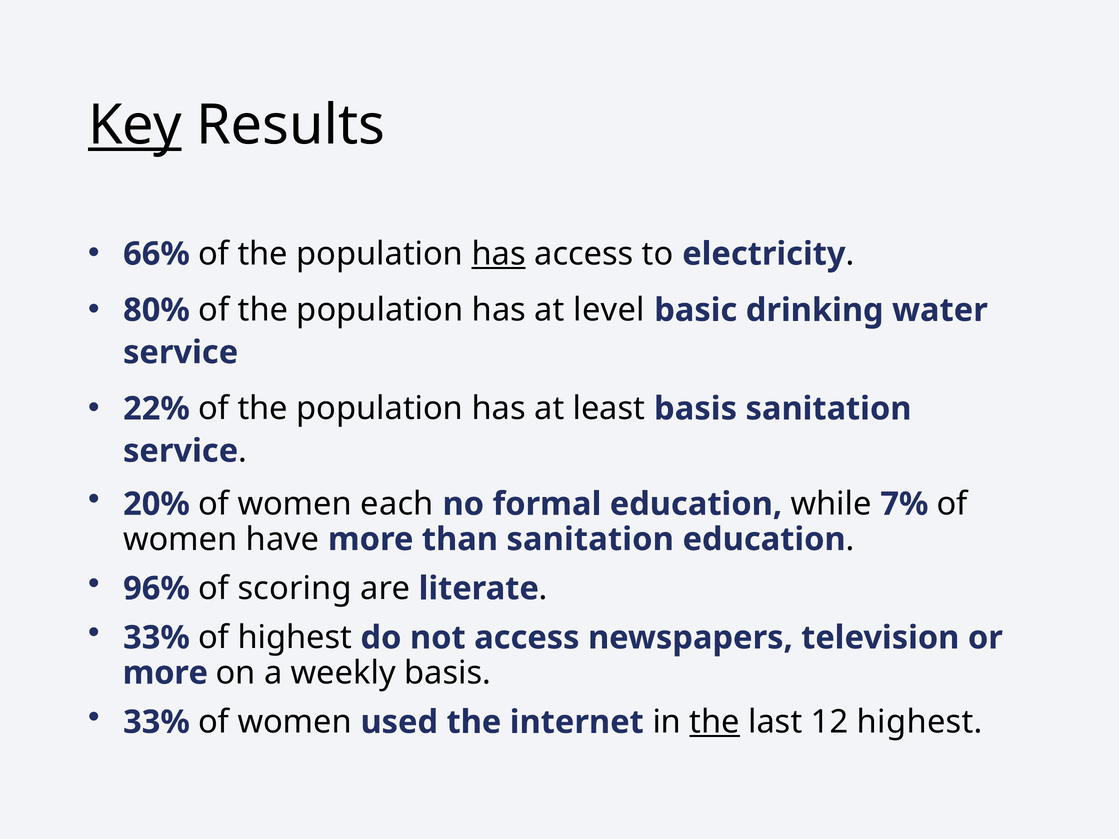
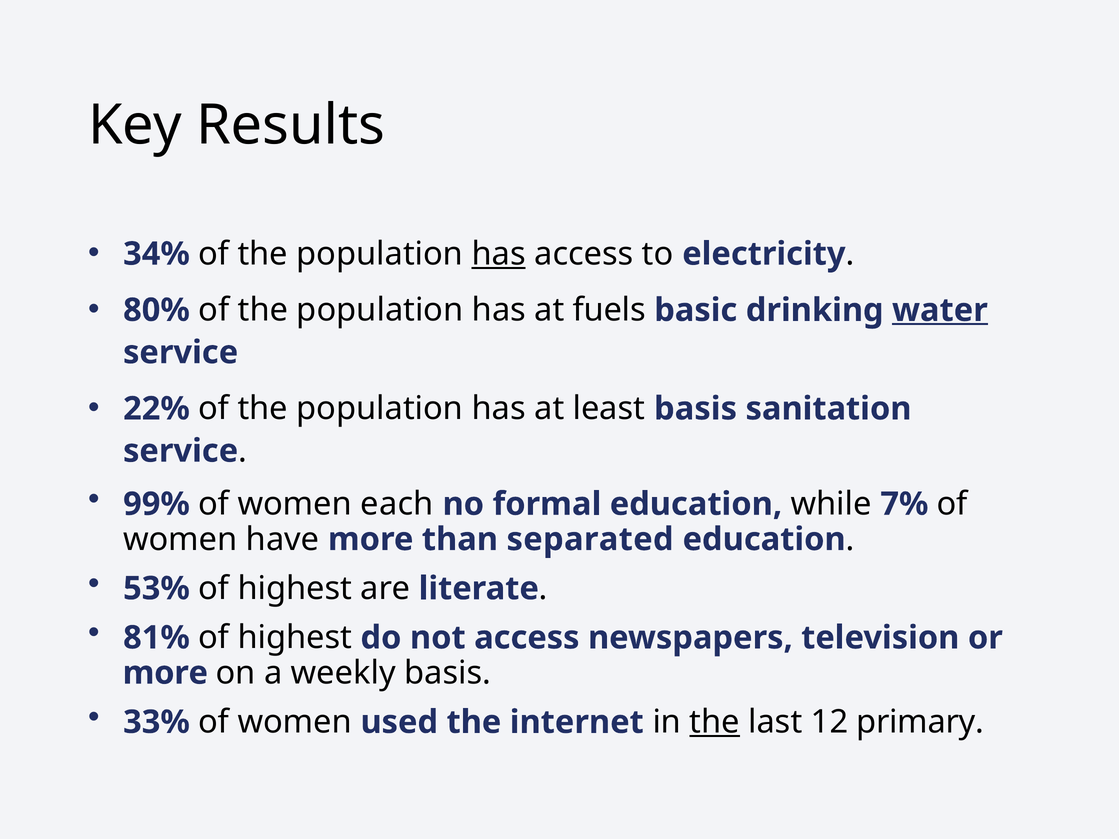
Key underline: present -> none
66%: 66% -> 34%
level: level -> fuels
water underline: none -> present
20%: 20% -> 99%
than sanitation: sanitation -> separated
96%: 96% -> 53%
scoring at (295, 589): scoring -> highest
33% at (156, 638): 33% -> 81%
12 highest: highest -> primary
